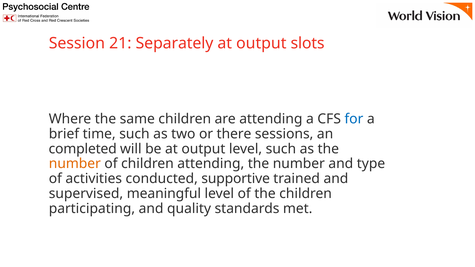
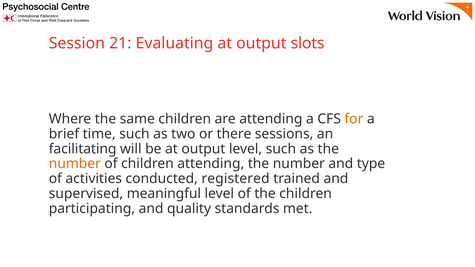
Separately: Separately -> Evaluating
for colour: blue -> orange
completed: completed -> facilitating
supportive: supportive -> registered
